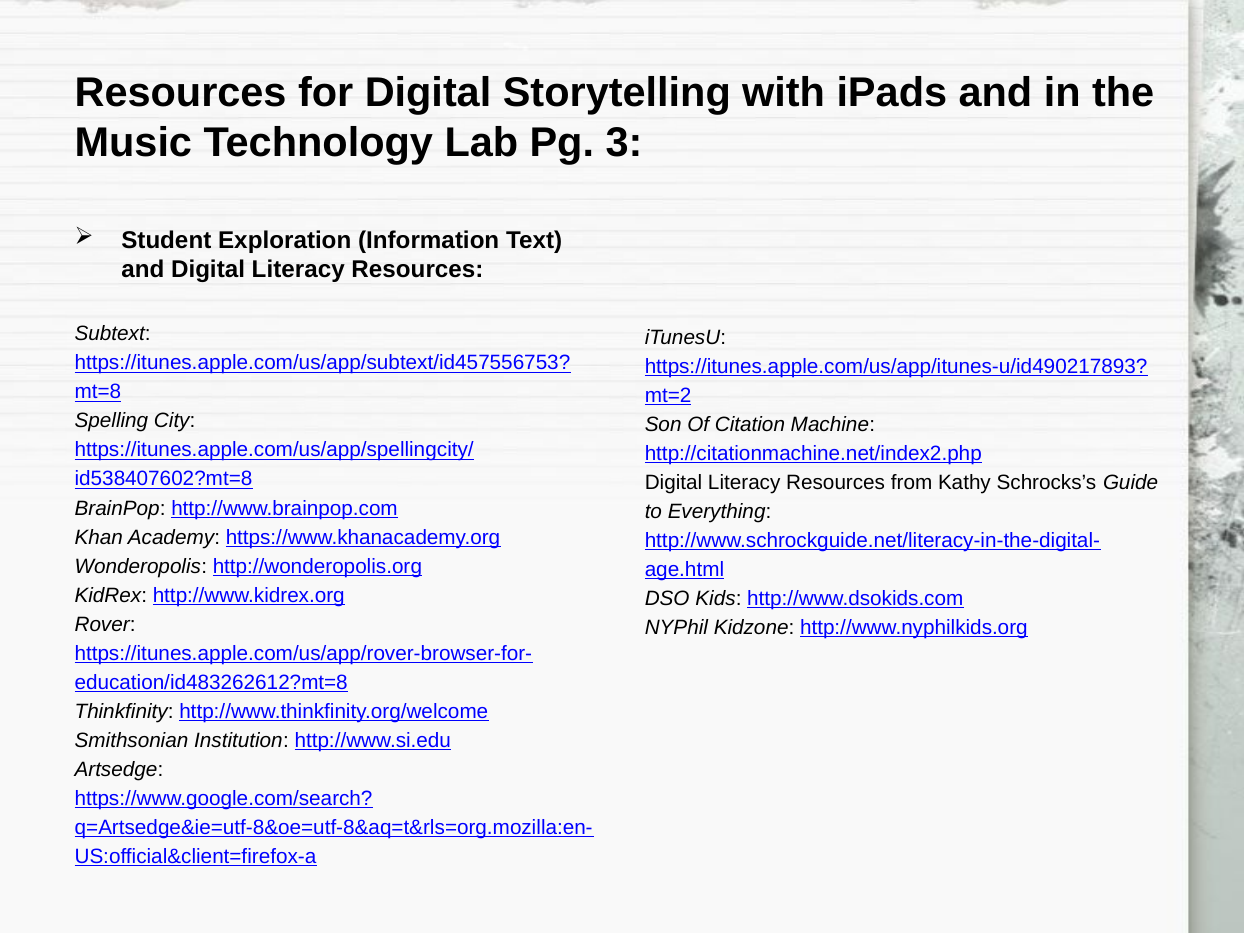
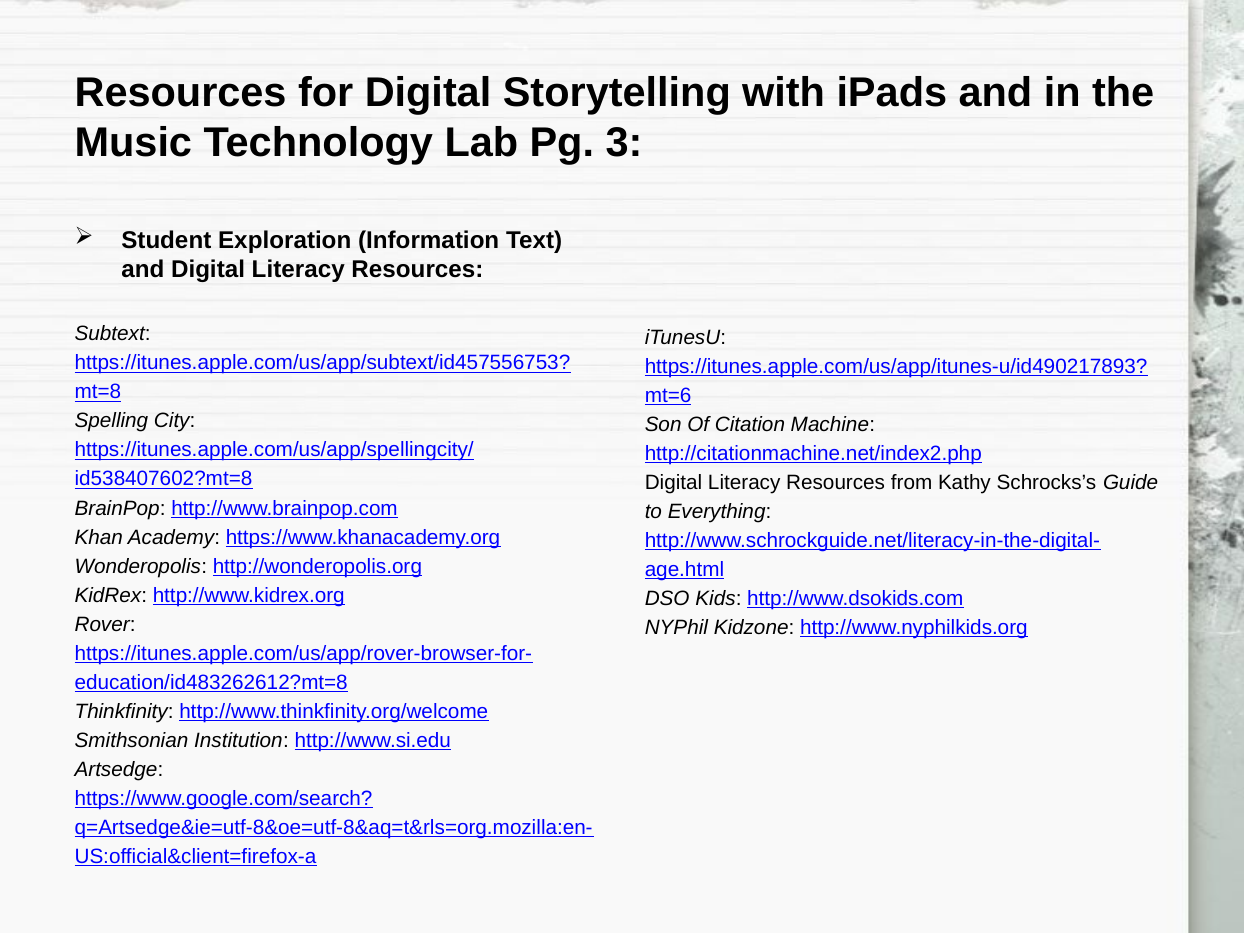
mt=2: mt=2 -> mt=6
